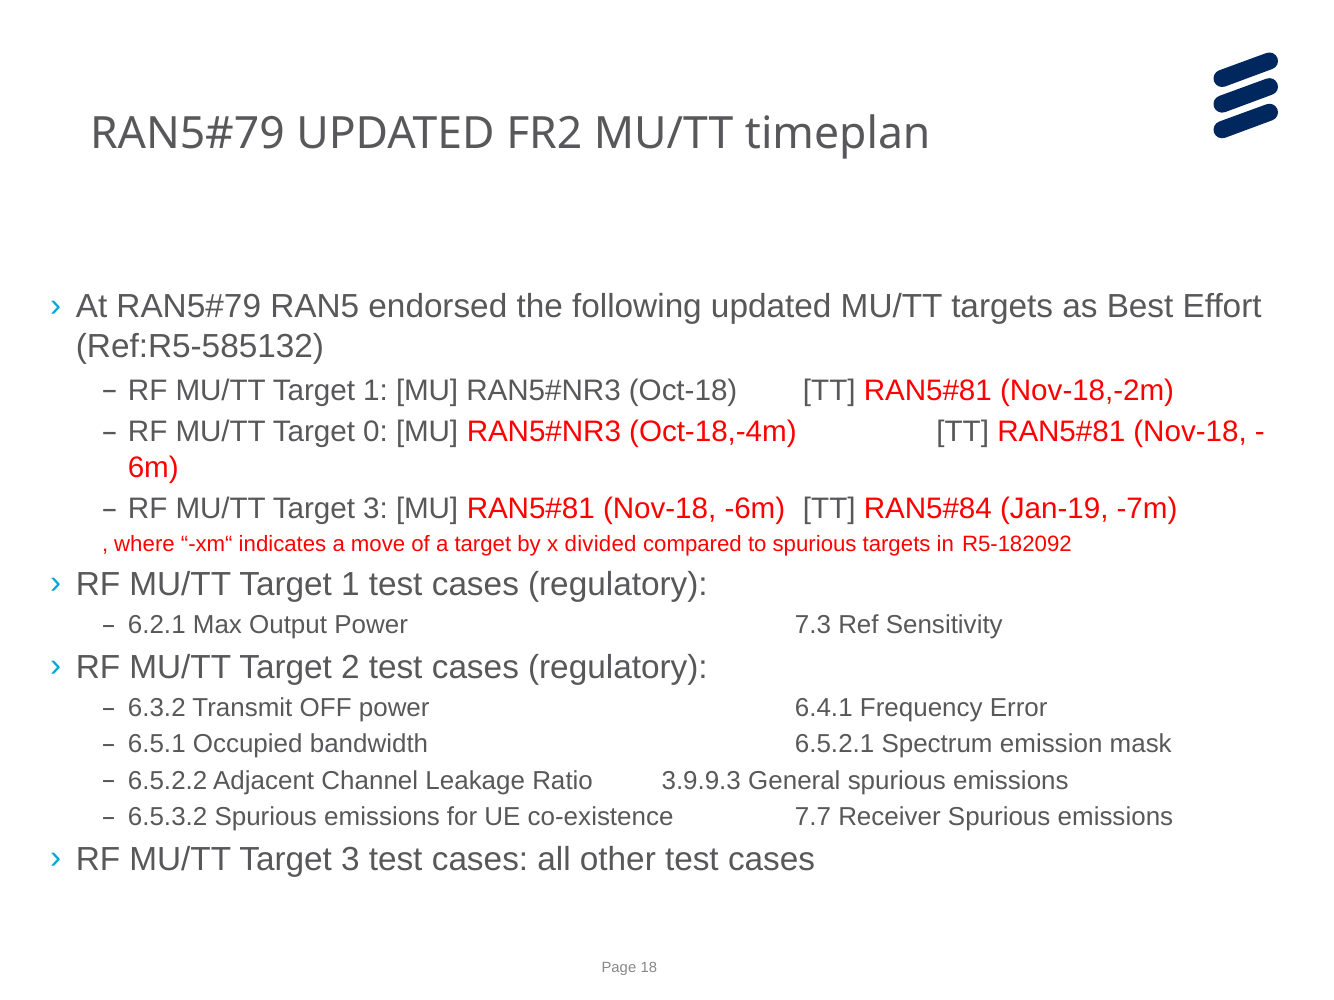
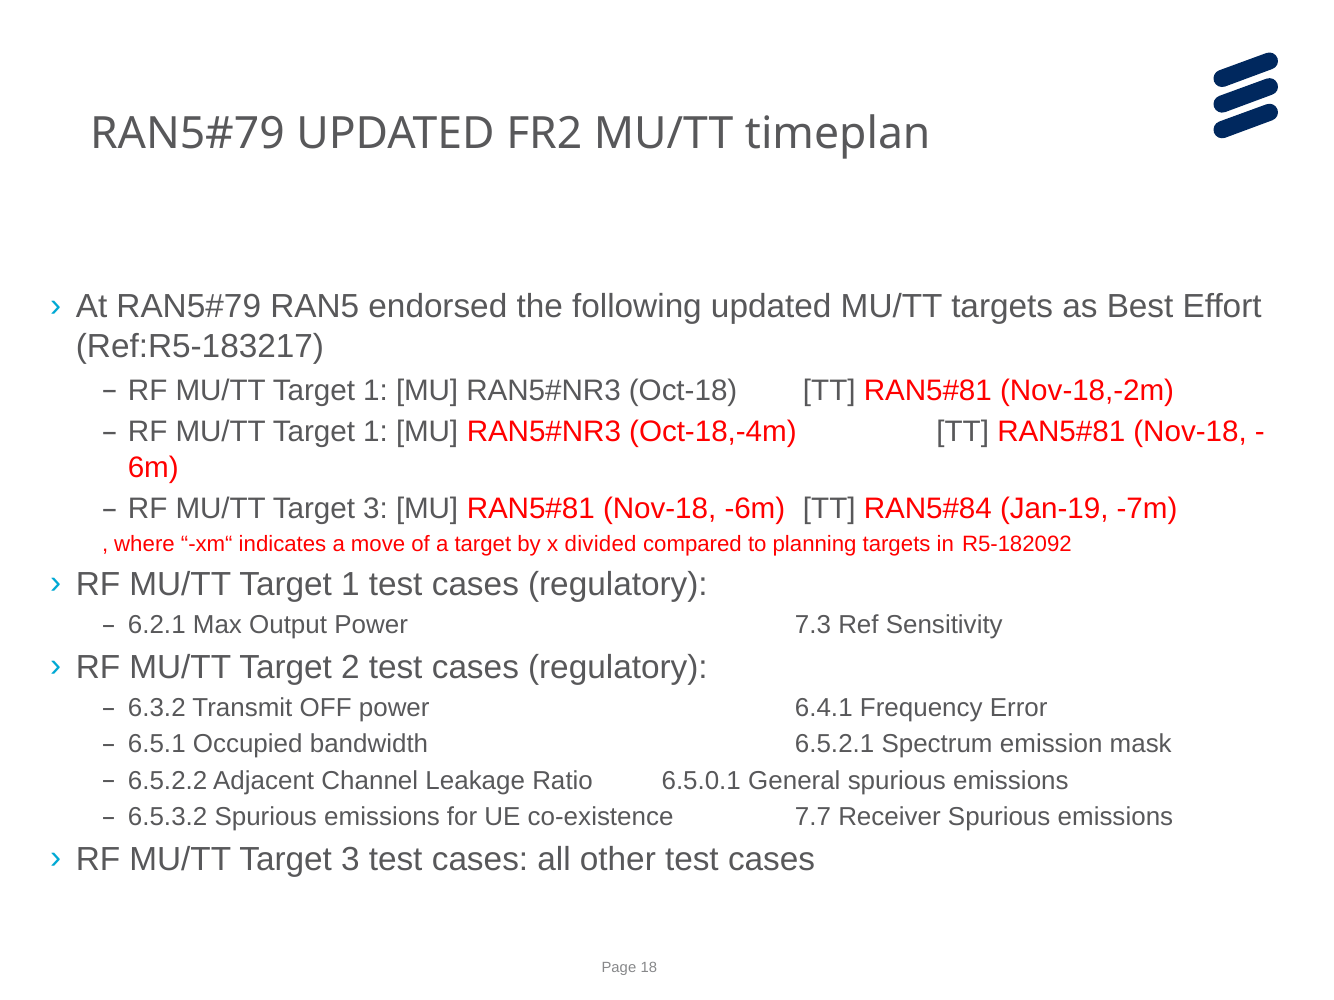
Ref:R5-585132: Ref:R5-585132 -> Ref:R5-183217
0 at (376, 432): 0 -> 1
to spurious: spurious -> planning
3.9.9.3: 3.9.9.3 -> 6.5.0.1
